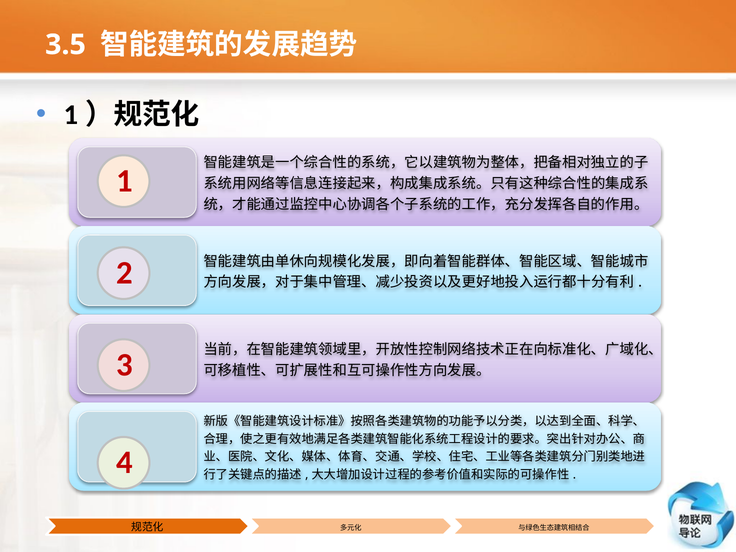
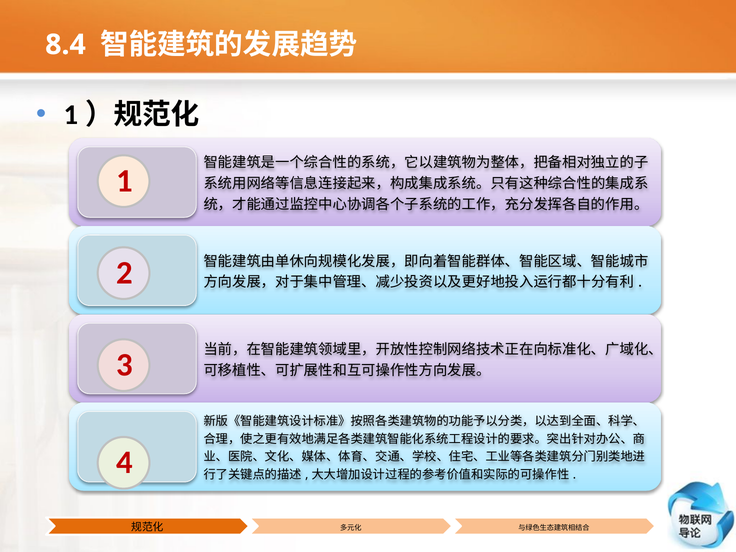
3.5: 3.5 -> 8.4
